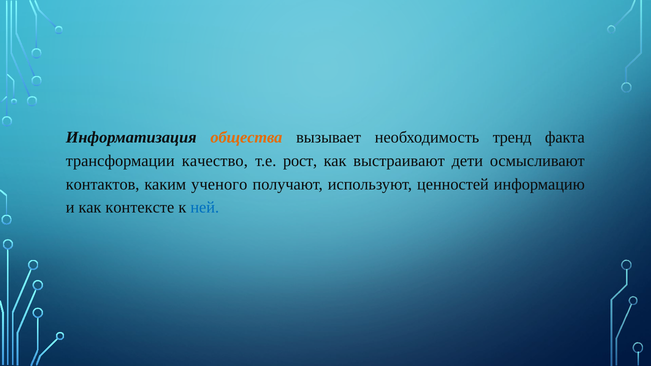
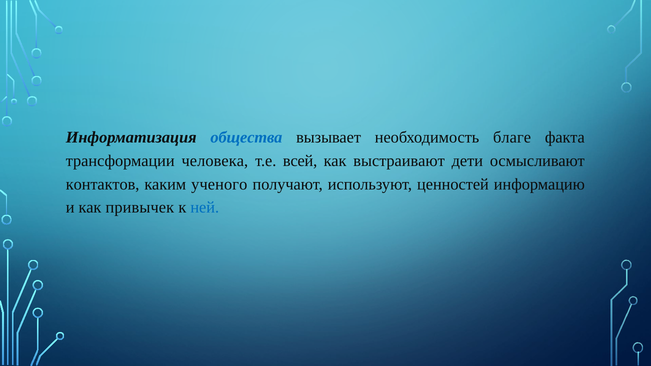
общества colour: orange -> blue
тренд: тренд -> благе
качество: качество -> человека
рост: рост -> всей
контексте: контексте -> привычек
